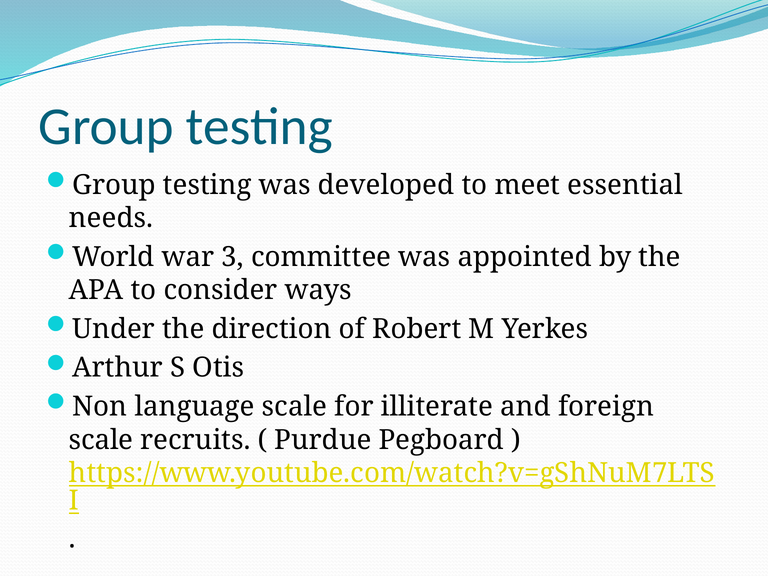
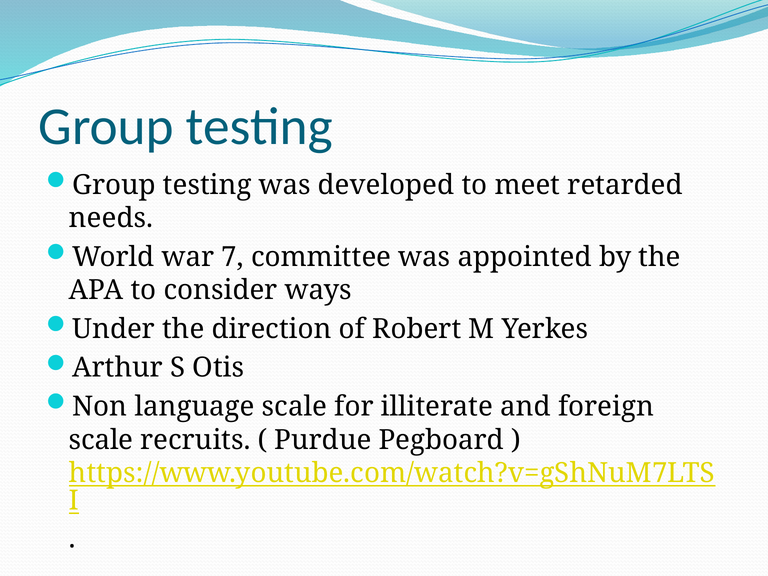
essential: essential -> retarded
3: 3 -> 7
